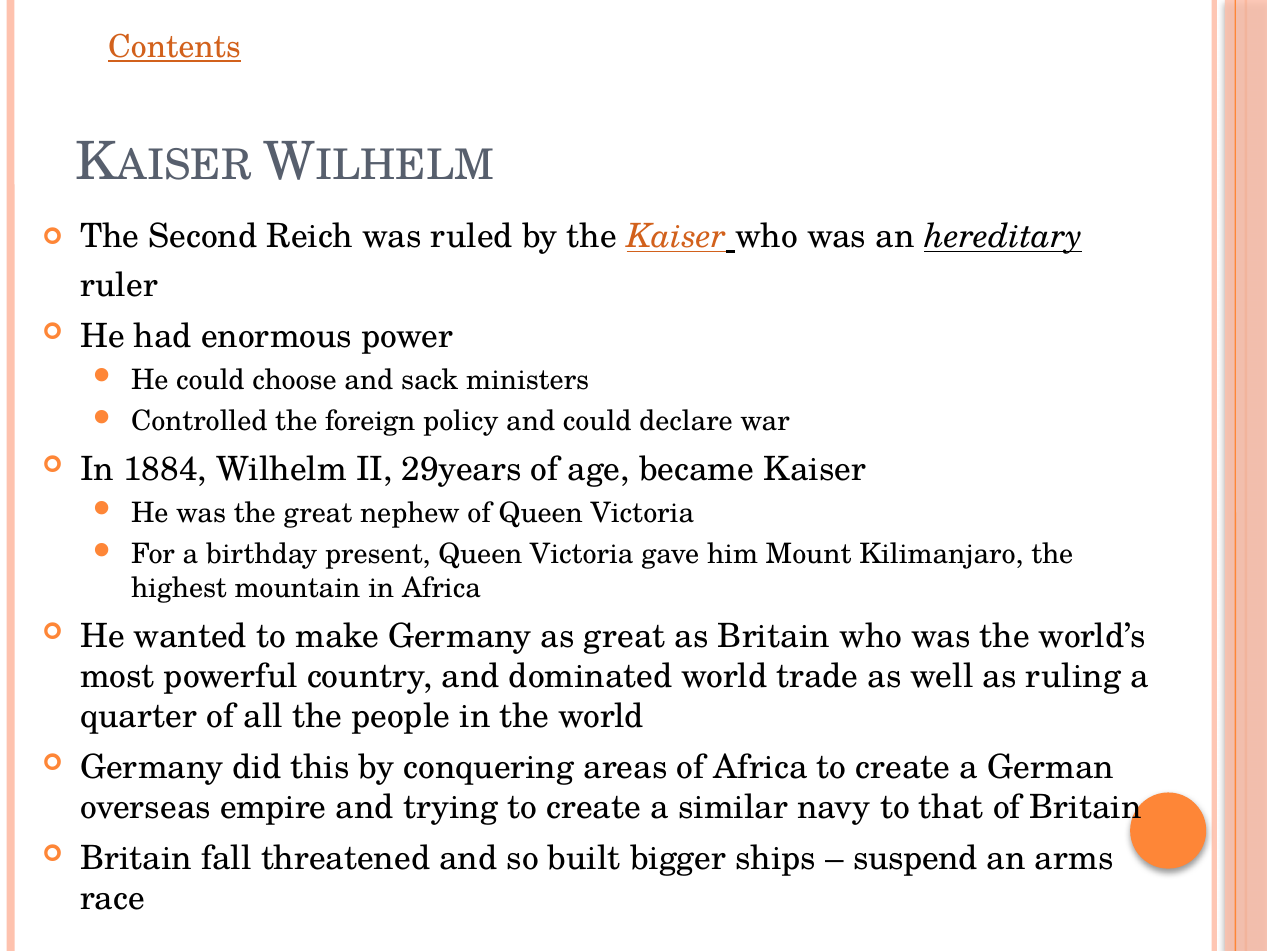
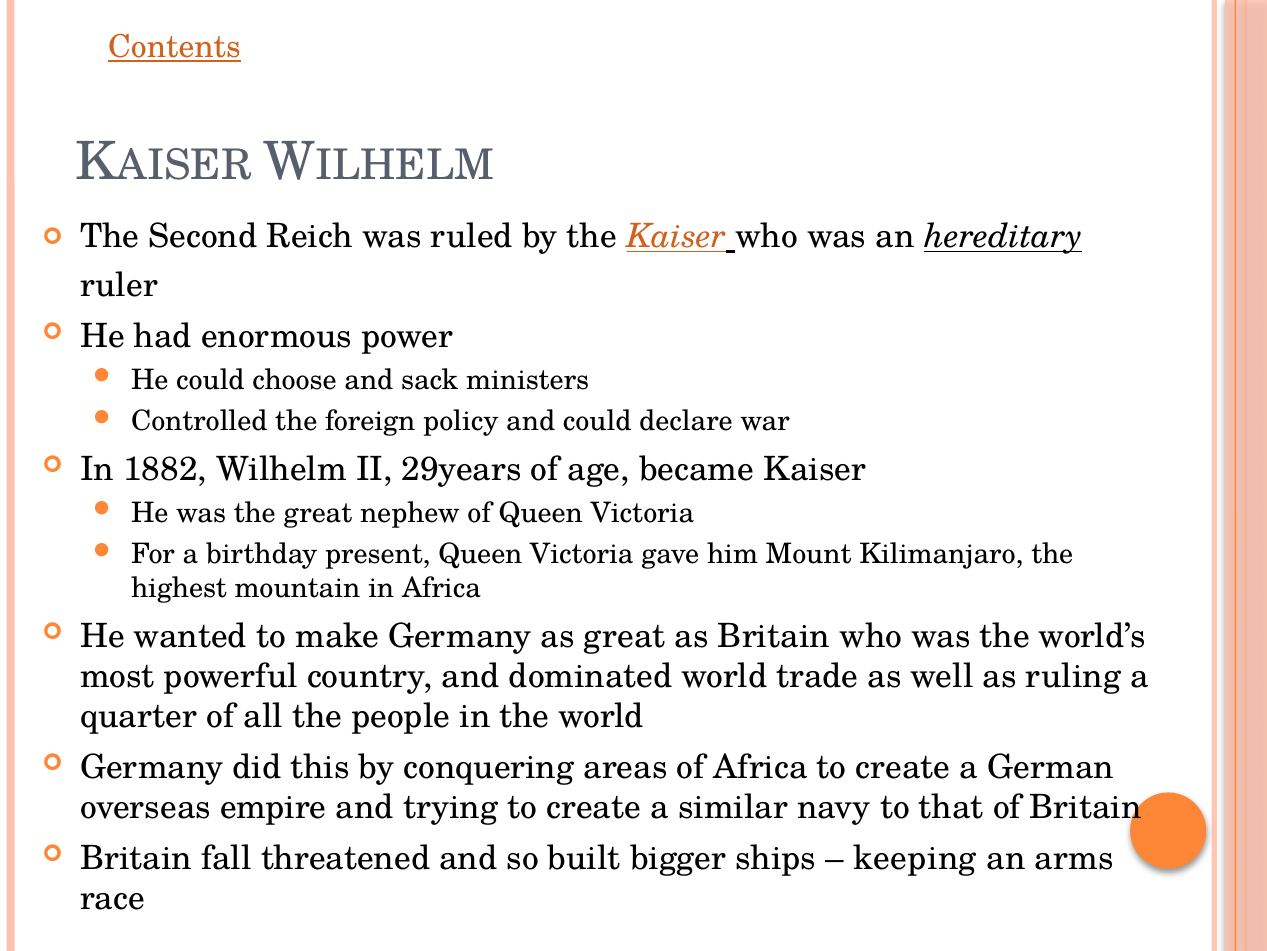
1884: 1884 -> 1882
suspend: suspend -> keeping
